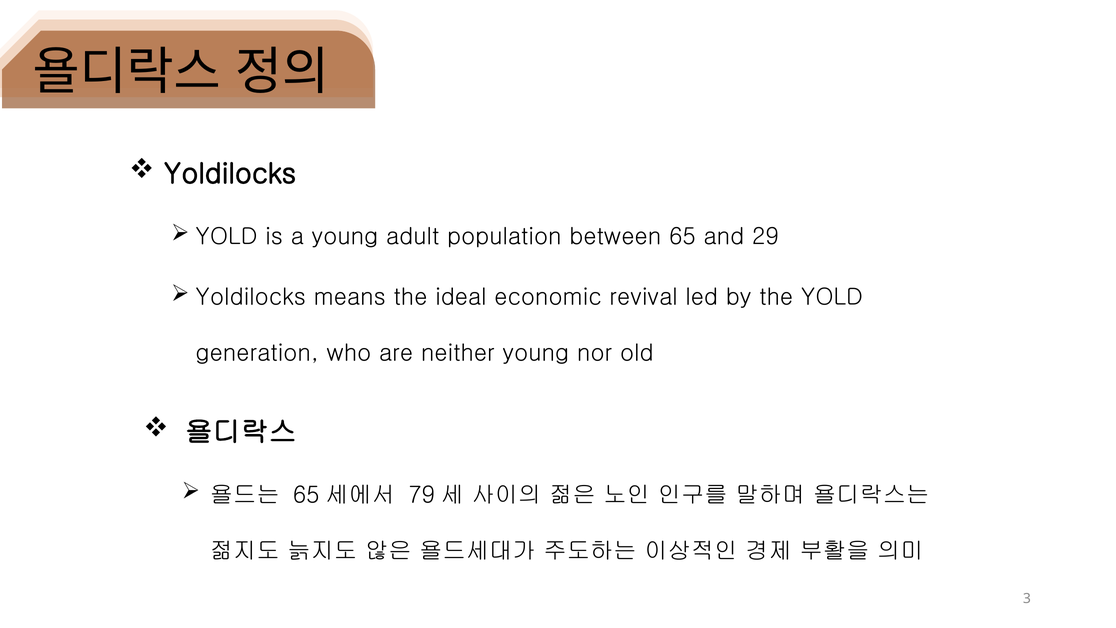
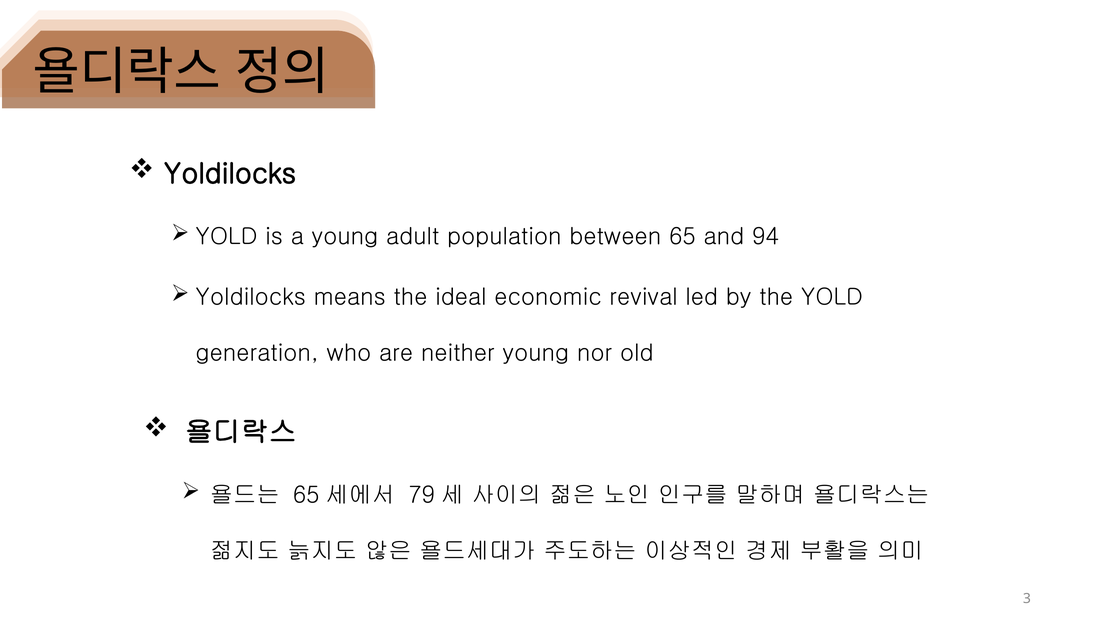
29: 29 -> 94
